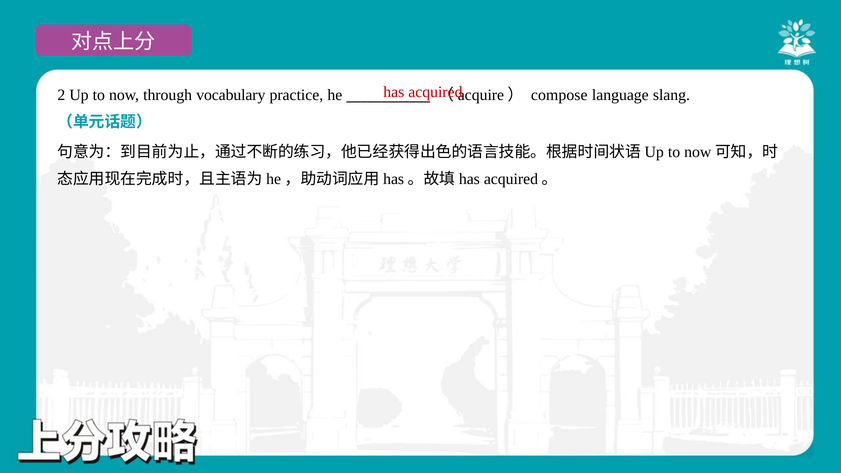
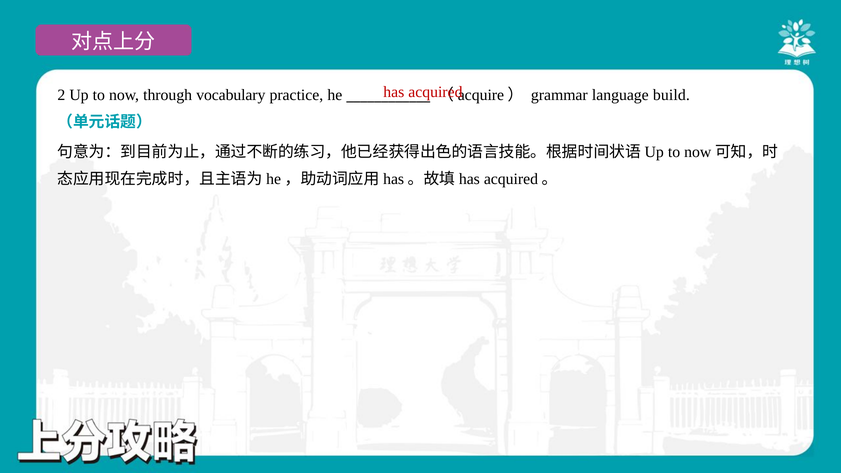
compose: compose -> grammar
slang: slang -> build
